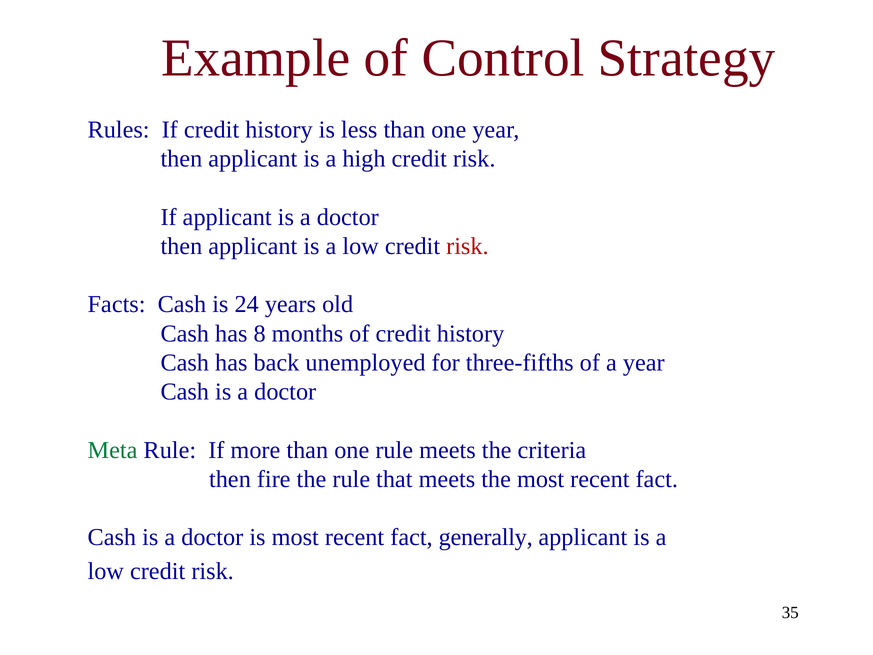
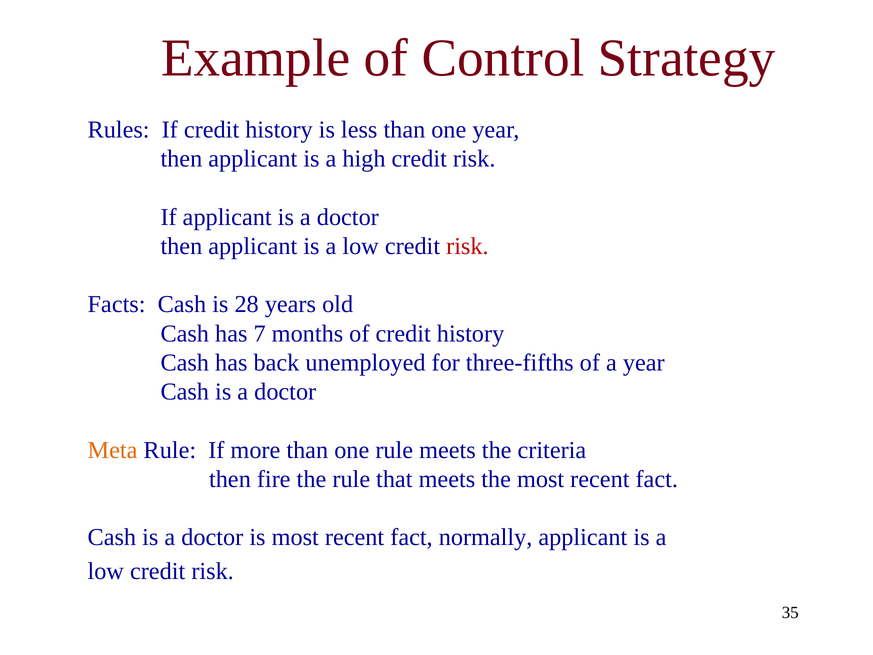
24: 24 -> 28
8: 8 -> 7
Meta colour: green -> orange
generally: generally -> normally
